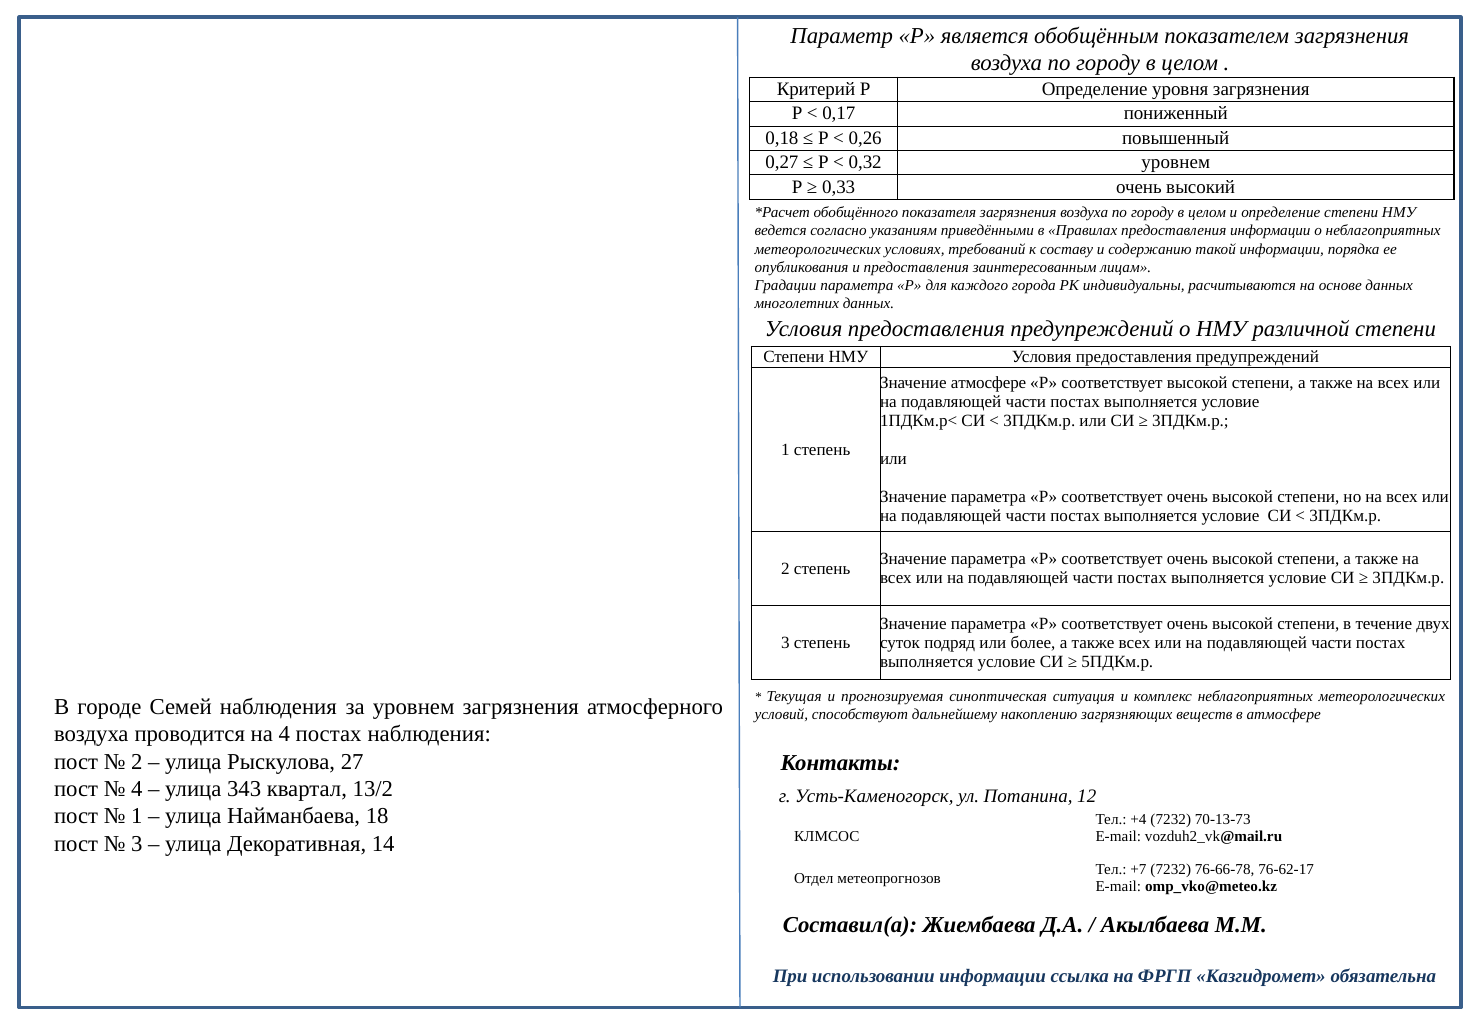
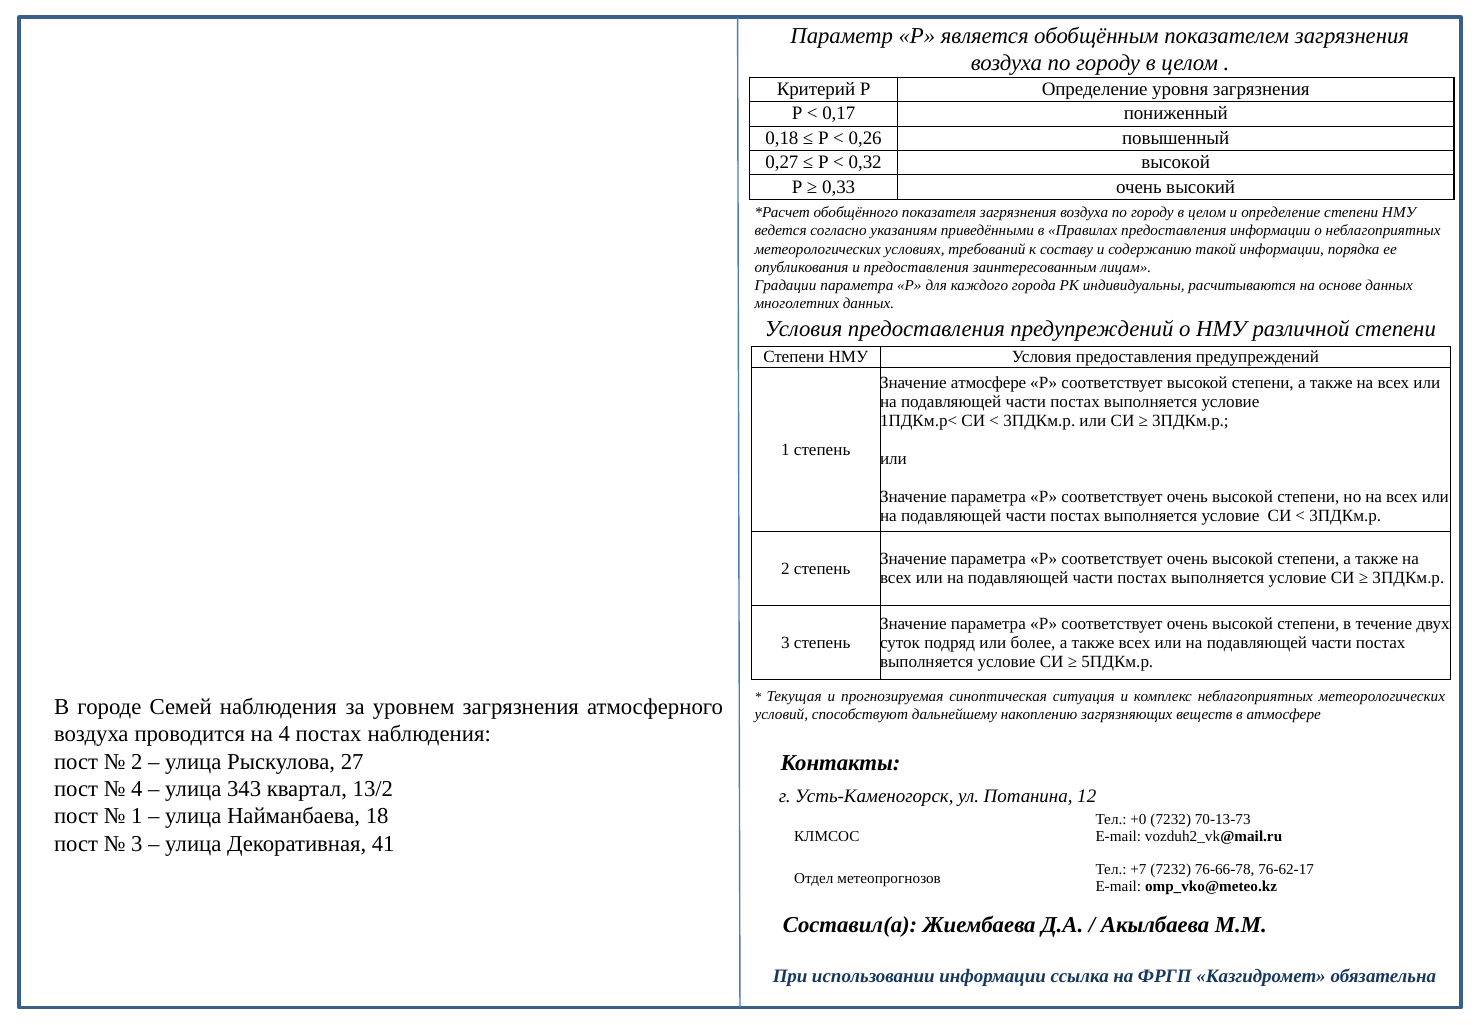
0,32 уровнем: уровнем -> высокой
+4: +4 -> +0
14: 14 -> 41
